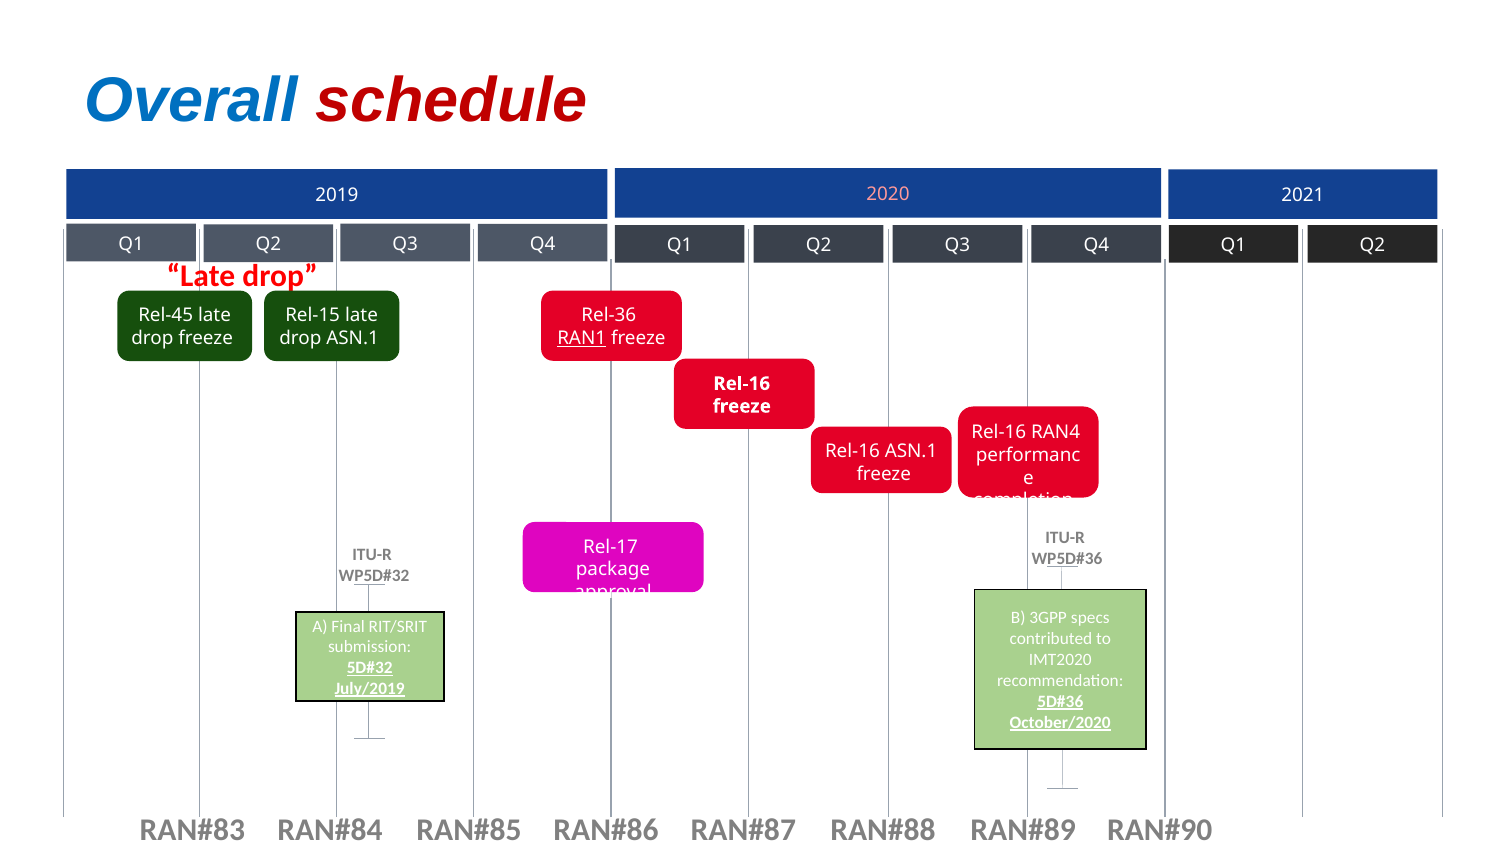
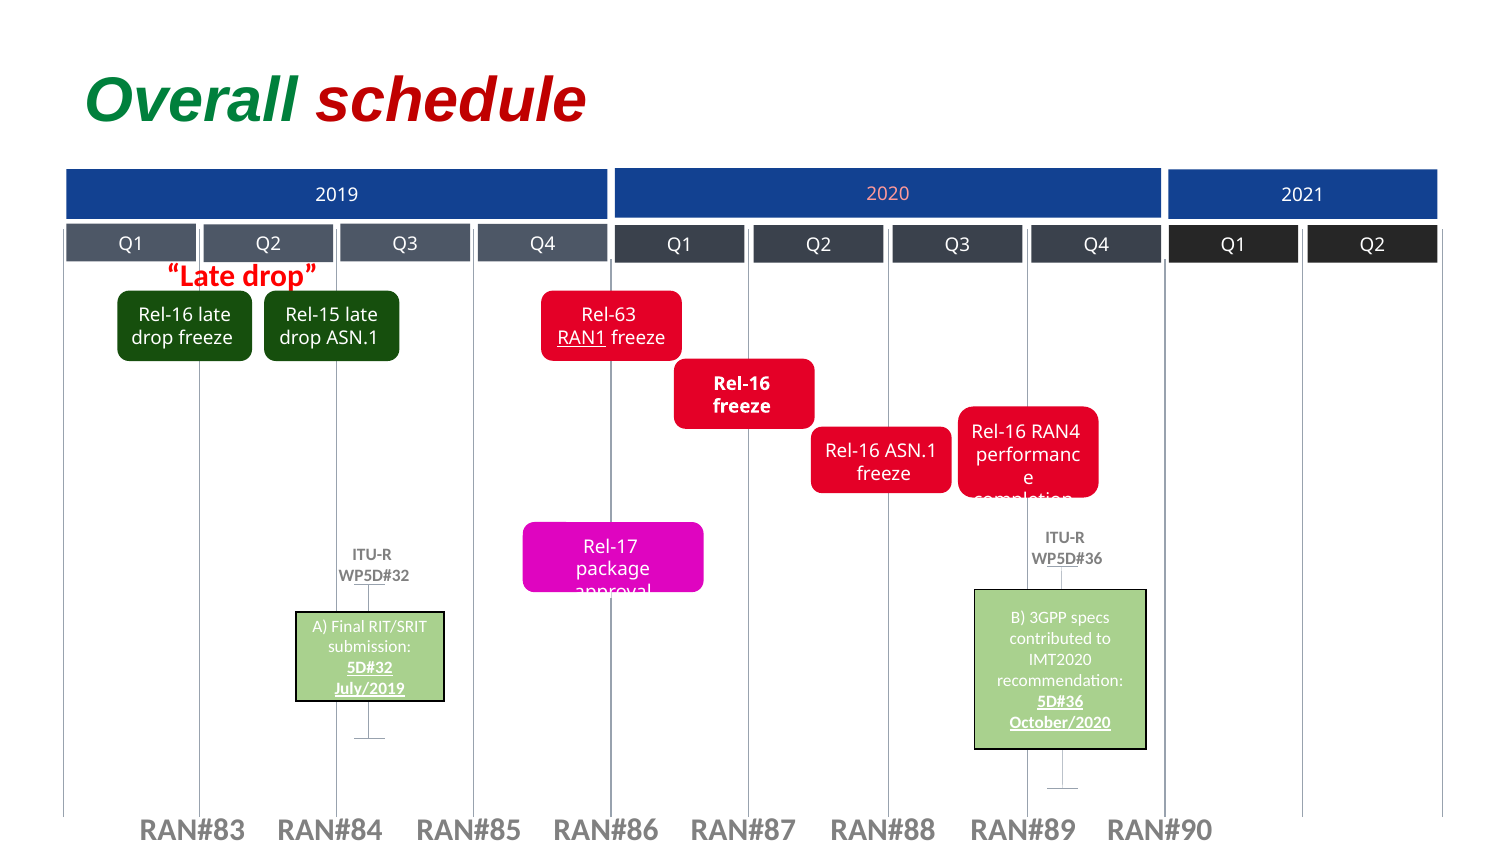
Overall colour: blue -> green
Rel-45 at (166, 315): Rel-45 -> Rel-16
Rel-36: Rel-36 -> Rel-63
